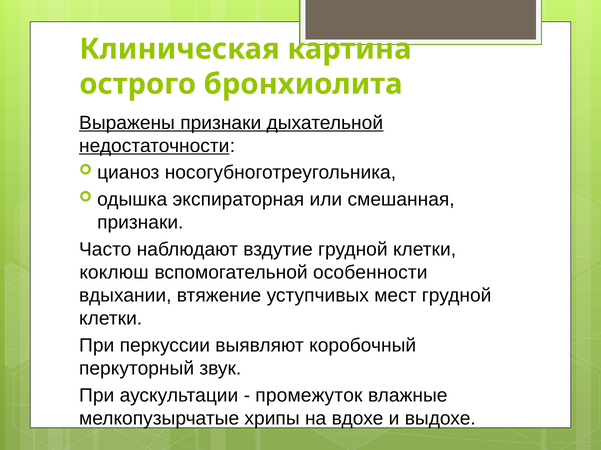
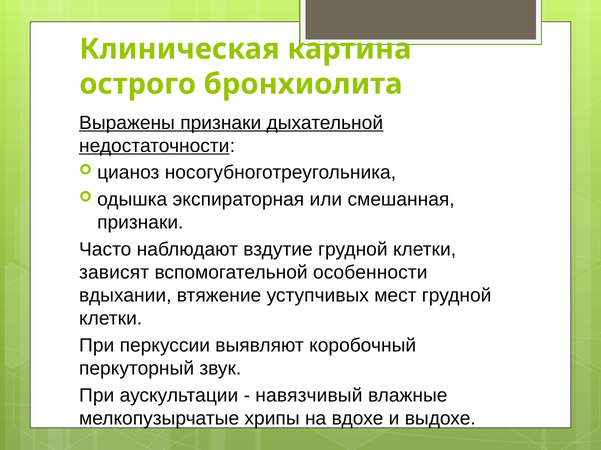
коклюш: коклюш -> зависят
промежуток: промежуток -> навязчивый
